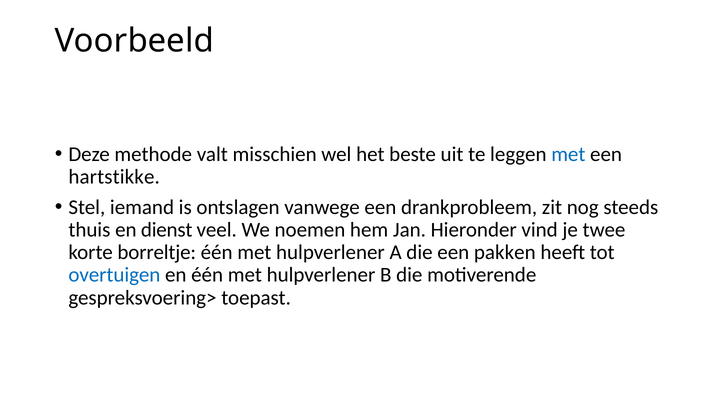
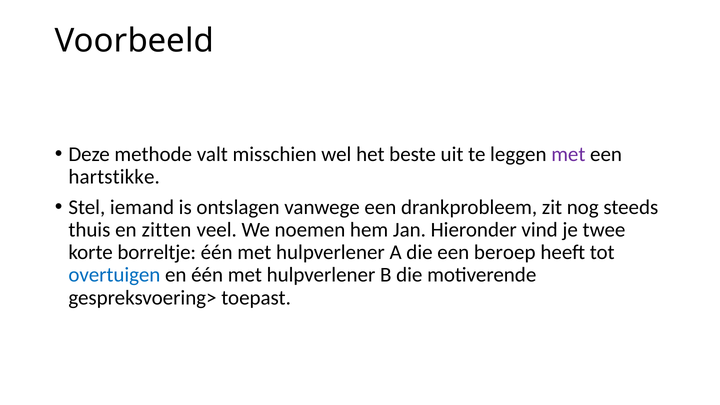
met at (568, 154) colour: blue -> purple
dienst: dienst -> zitten
pakken: pakken -> beroep
